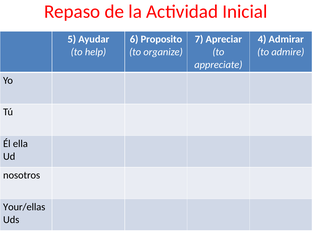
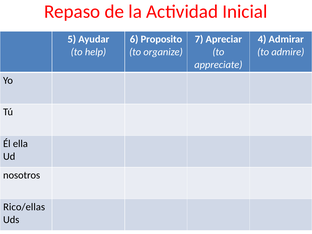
Your/ellas: Your/ellas -> Rico/ellas
